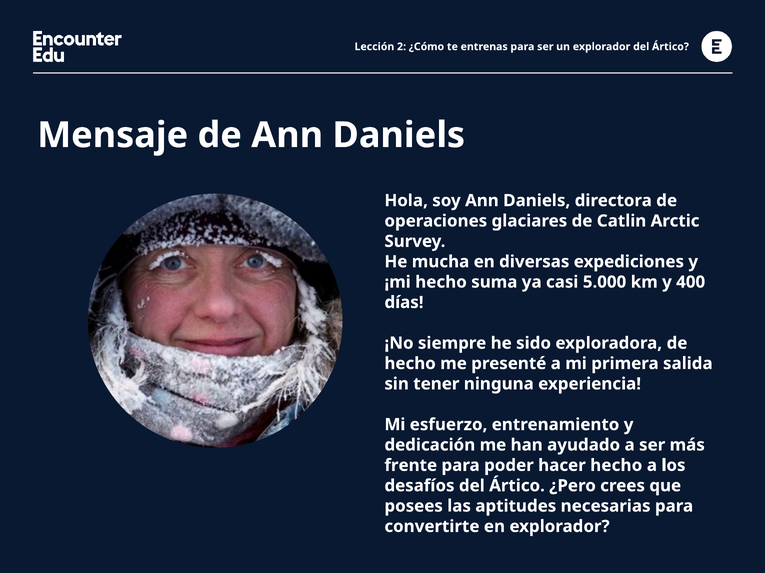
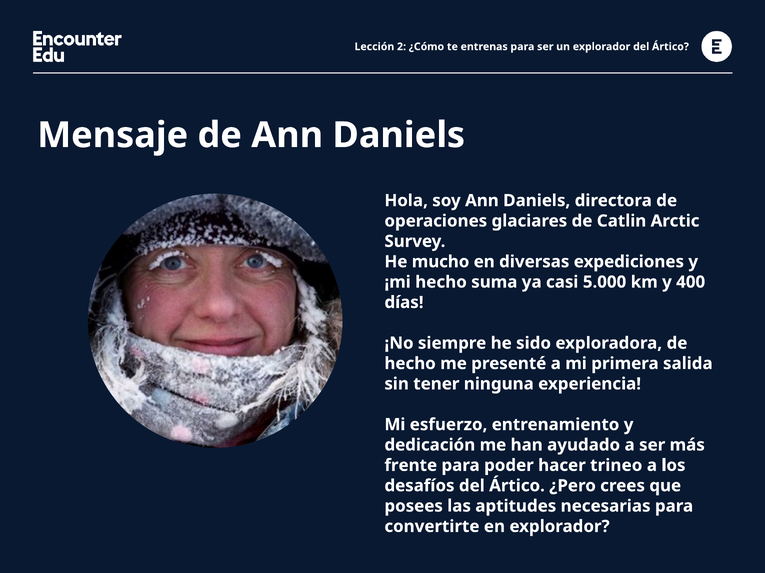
mucha: mucha -> mucho
hacer hecho: hecho -> trineo
